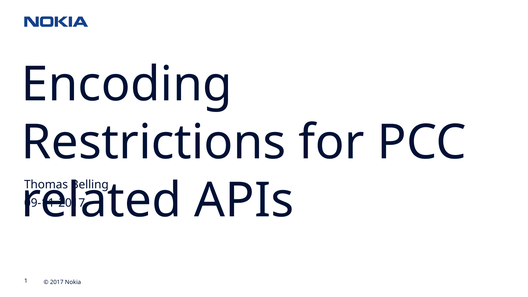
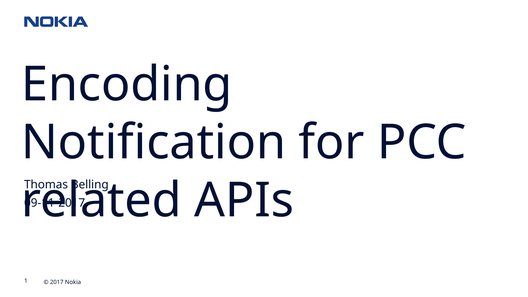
Restrictions: Restrictions -> Notification
